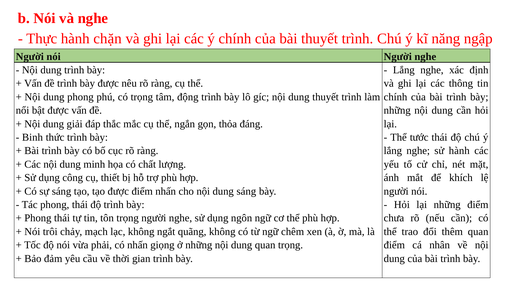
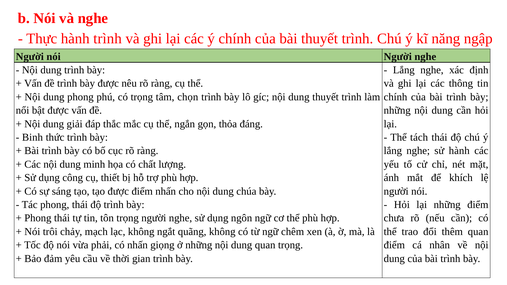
hành chặn: chặn -> trình
động: động -> chọn
tước: tước -> tách
dung sáng: sáng -> chúa
